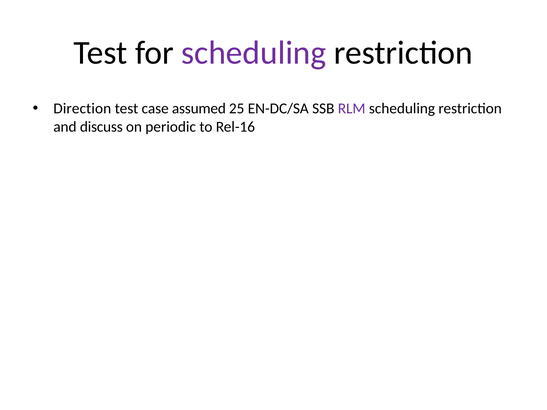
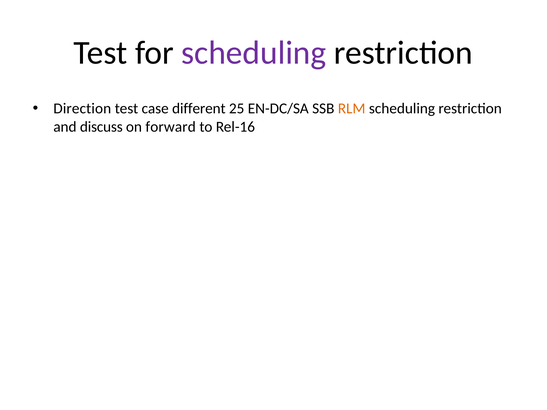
assumed: assumed -> different
RLM colour: purple -> orange
periodic: periodic -> forward
